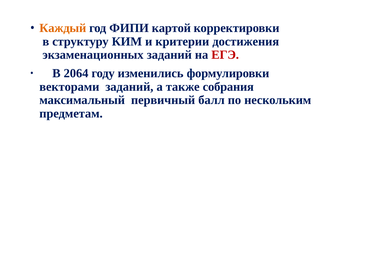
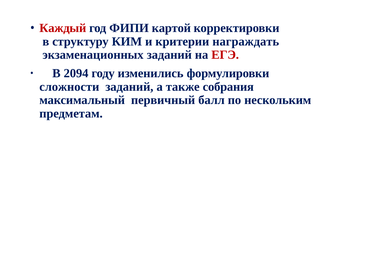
Каждый colour: orange -> red
достижения: достижения -> награждать
2064: 2064 -> 2094
векторами: векторами -> сложности
